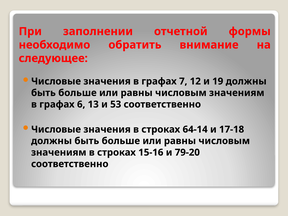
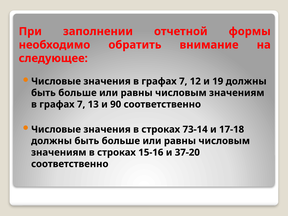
6 at (81, 104): 6 -> 7
53: 53 -> 90
64-14: 64-14 -> 73-14
79-20: 79-20 -> 37-20
